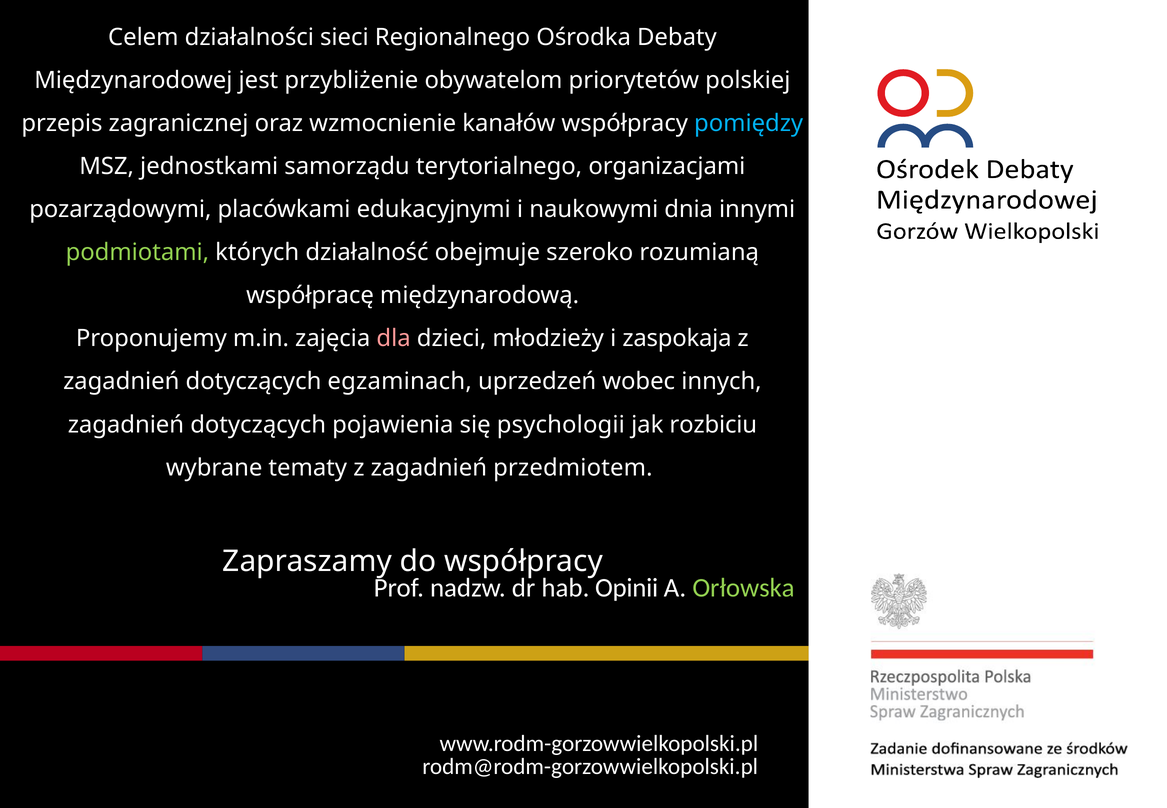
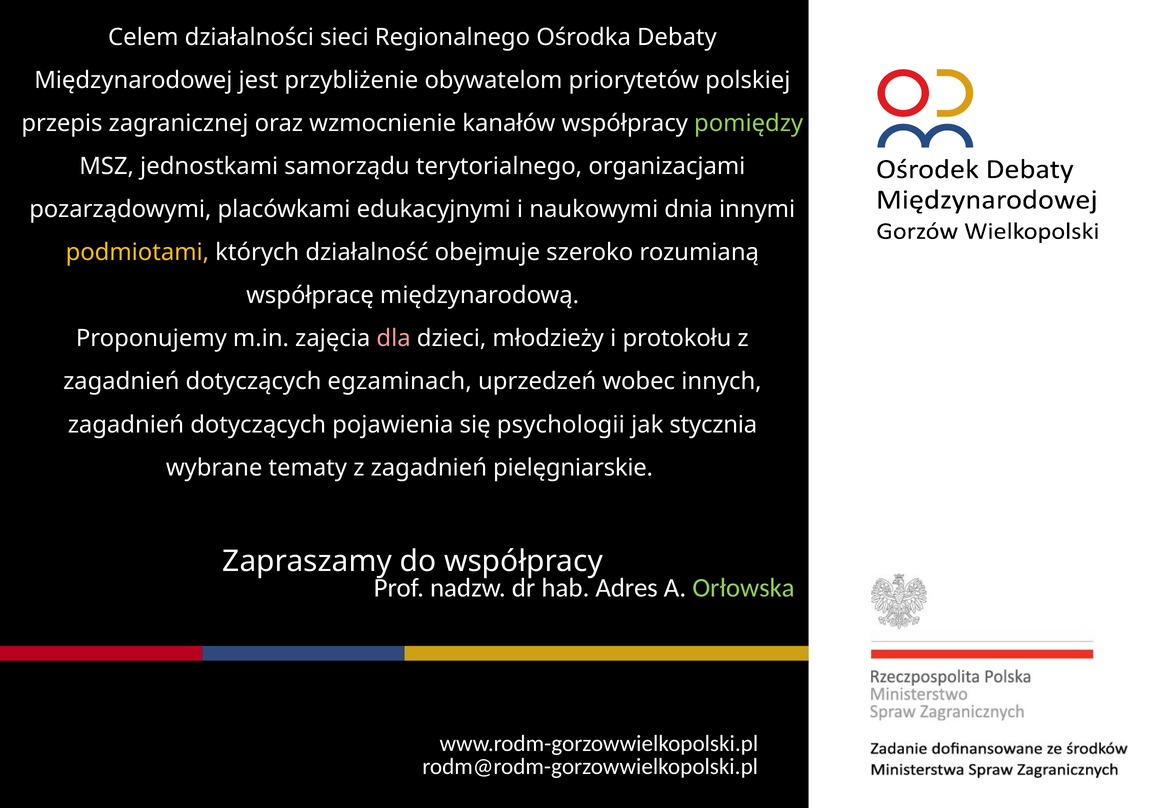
pomiędzy colour: light blue -> light green
podmiotami colour: light green -> yellow
zaspokaja: zaspokaja -> protokołu
rozbiciu: rozbiciu -> stycznia
przedmiotem: przedmiotem -> pielęgniarskie
Opinii: Opinii -> Adres
